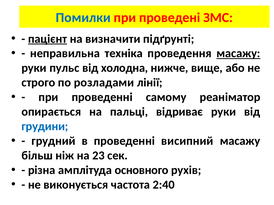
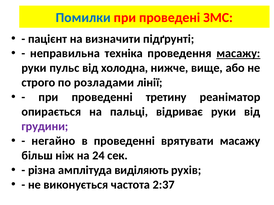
пацієнт underline: present -> none
самому: самому -> третину
грудини colour: blue -> purple
грудний: грудний -> негайно
висипний: висипний -> врятувати
23: 23 -> 24
основного: основного -> виділяють
2:40: 2:40 -> 2:37
